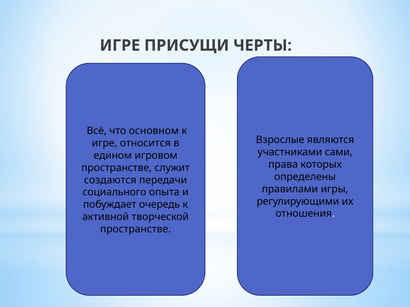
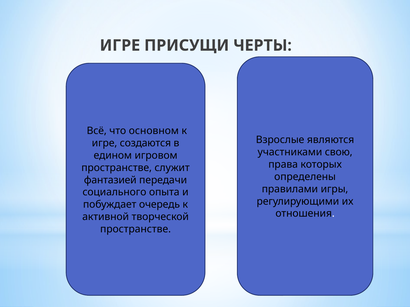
относится: относится -> создаются
сами: сами -> свою
создаются: создаются -> фантазией
